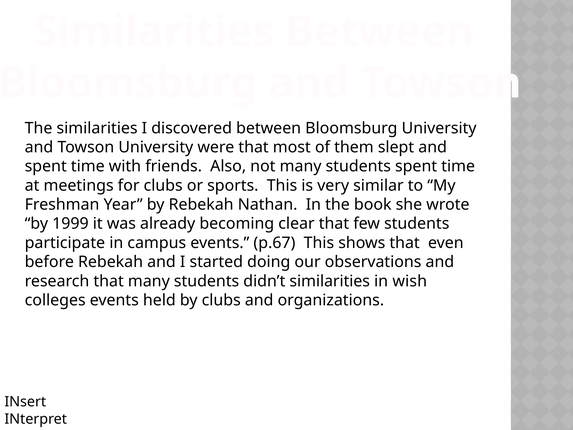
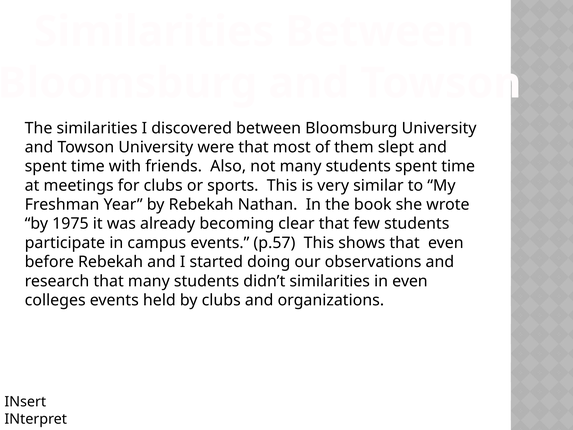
1999: 1999 -> 1975
p.67: p.67 -> p.57
in wish: wish -> even
